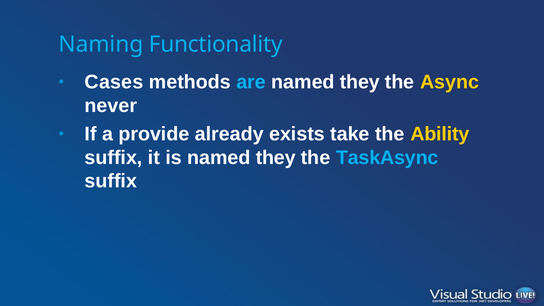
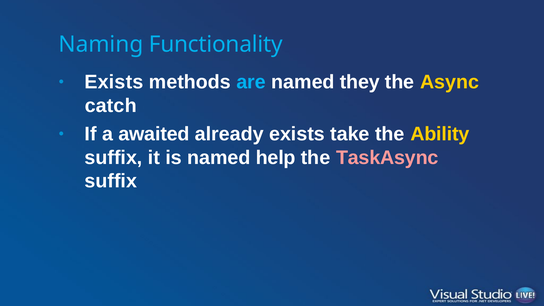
Cases at (114, 82): Cases -> Exists
never: never -> catch
provide: provide -> awaited
is named they: they -> help
TaskAsync colour: light blue -> pink
